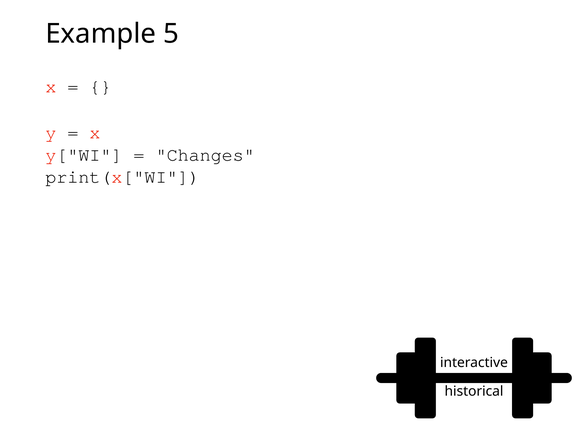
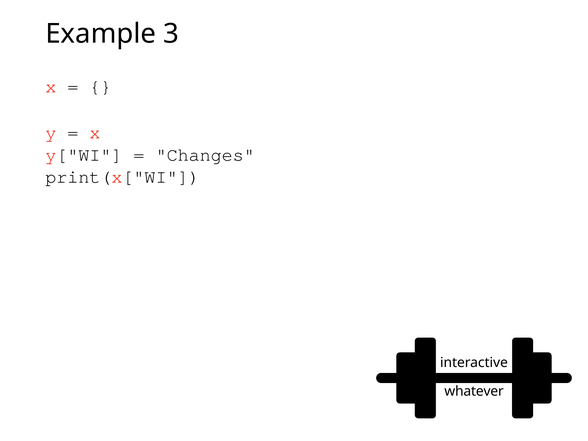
5: 5 -> 3
historical: historical -> whatever
